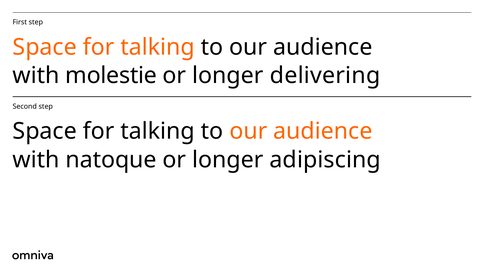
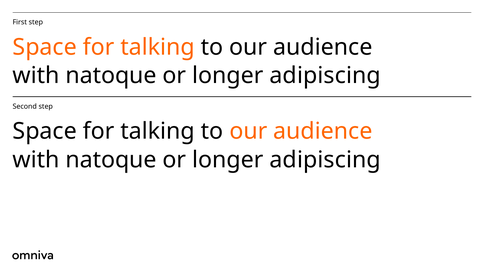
molestie at (111, 76): molestie -> natoque
delivering at (325, 76): delivering -> adipiscing
